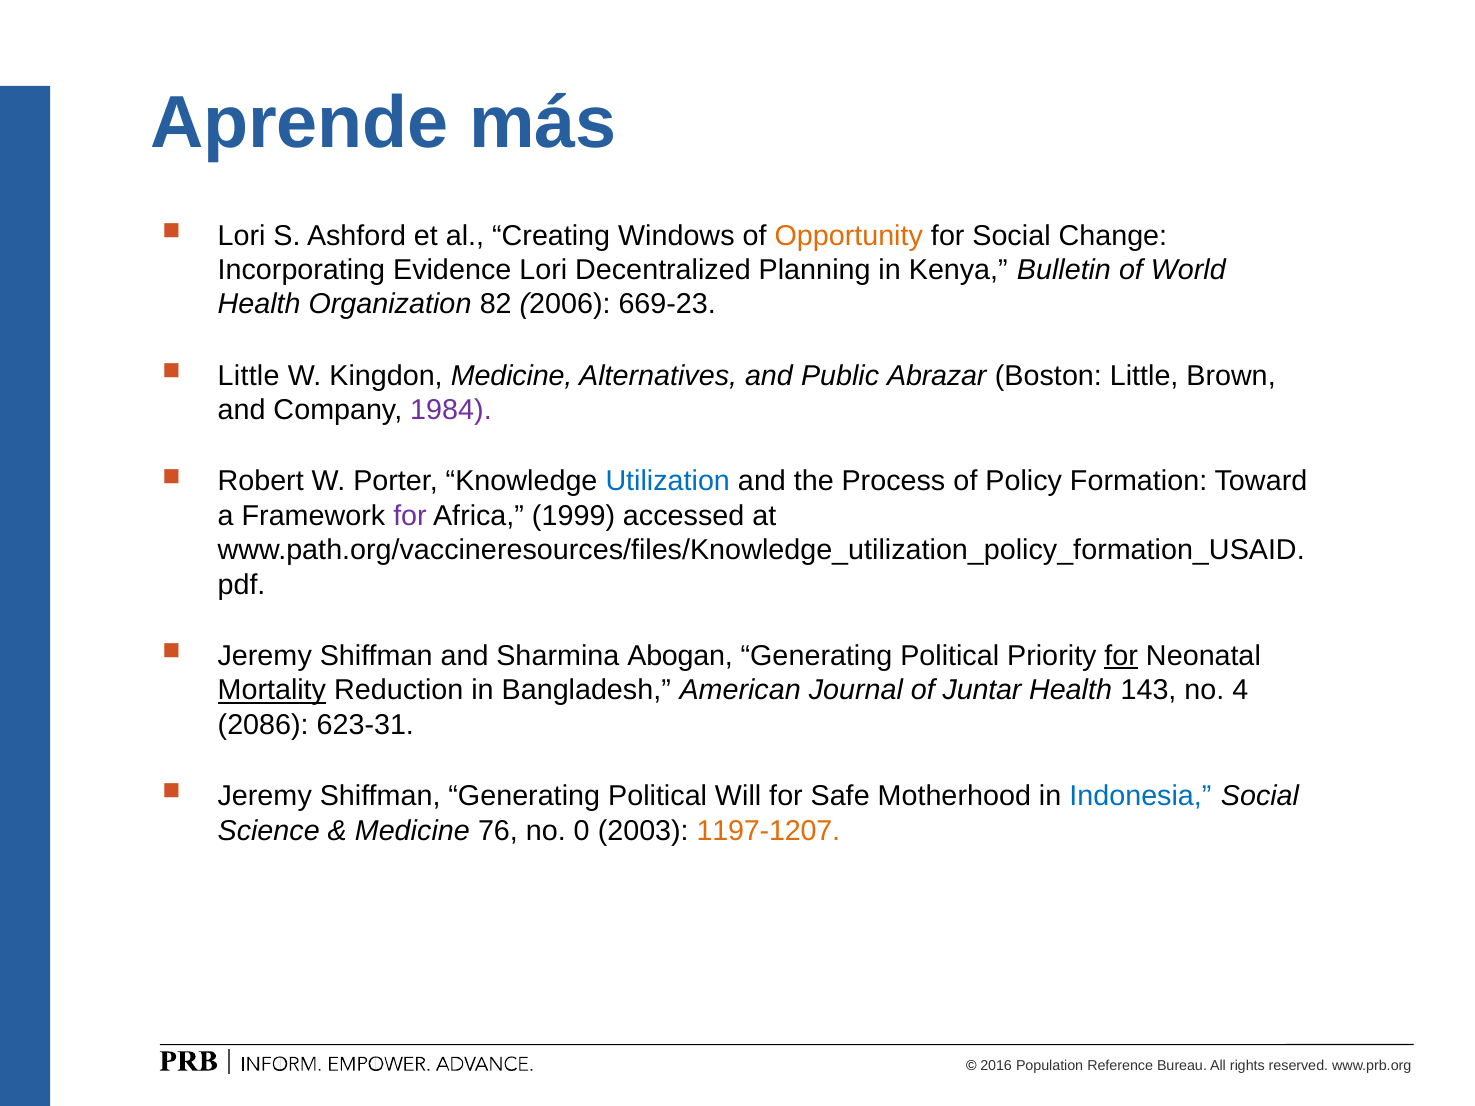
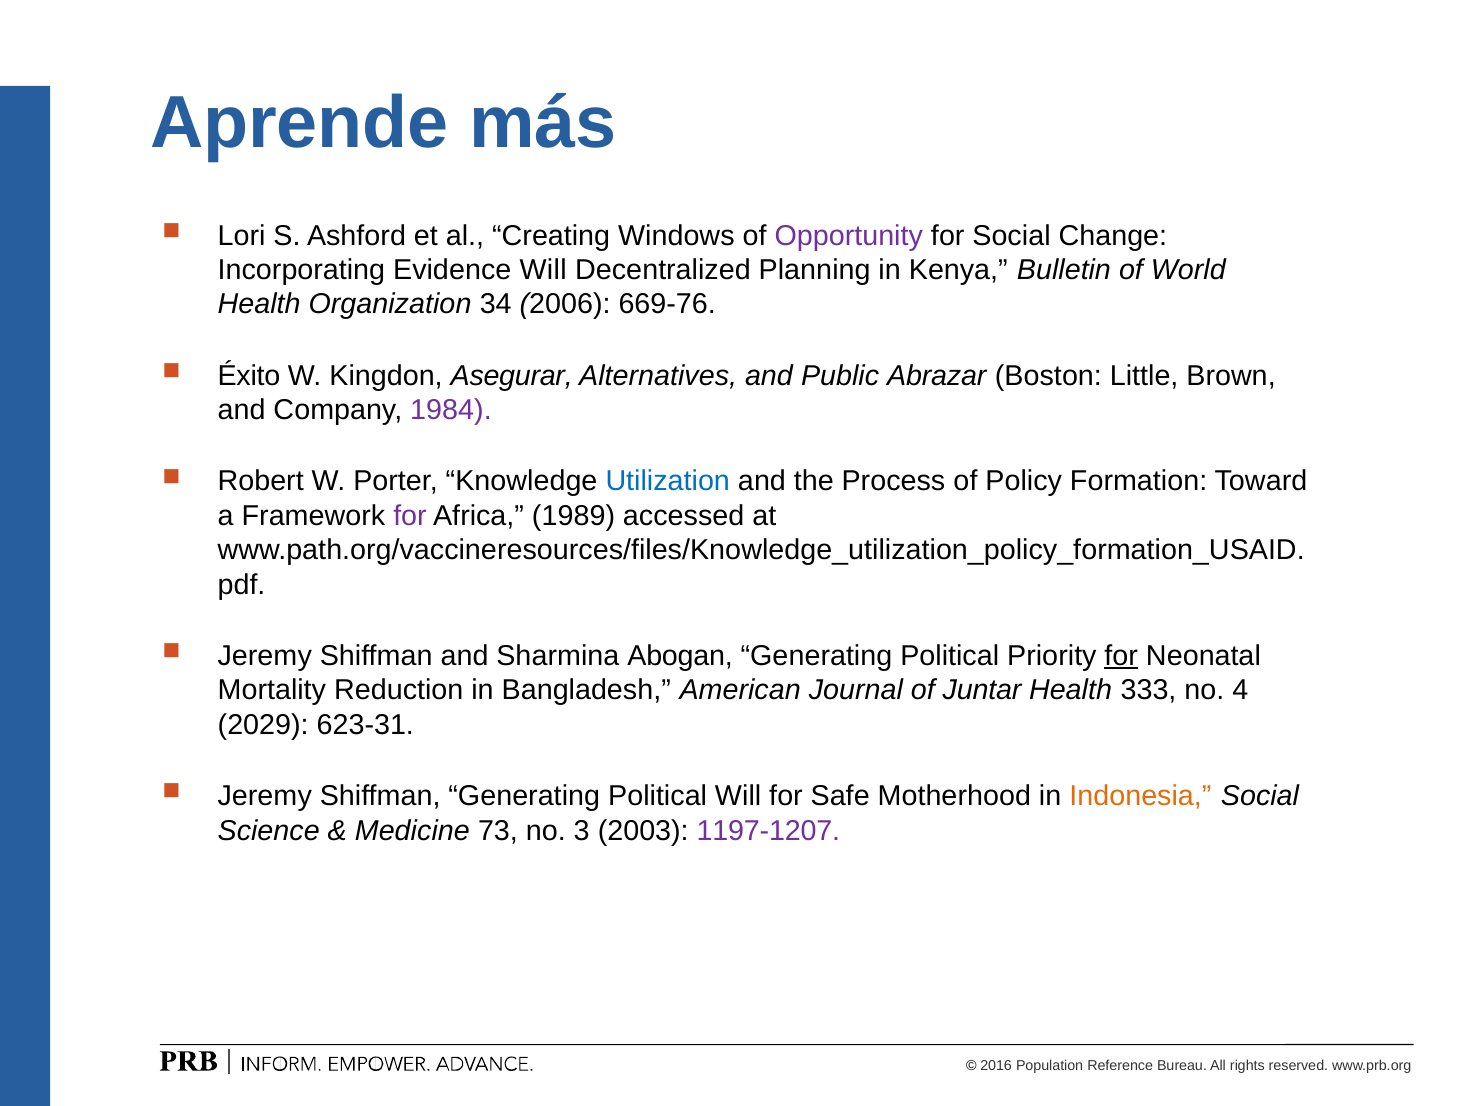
Opportunity colour: orange -> purple
Evidence Lori: Lori -> Will
82: 82 -> 34
669-23: 669-23 -> 669-76
Little at (249, 376): Little -> Éxito
Kingdon Medicine: Medicine -> Asegurar
1999: 1999 -> 1989
Mortality underline: present -> none
143: 143 -> 333
2086: 2086 -> 2029
Indonesia colour: blue -> orange
76: 76 -> 73
0: 0 -> 3
1197-1207 colour: orange -> purple
